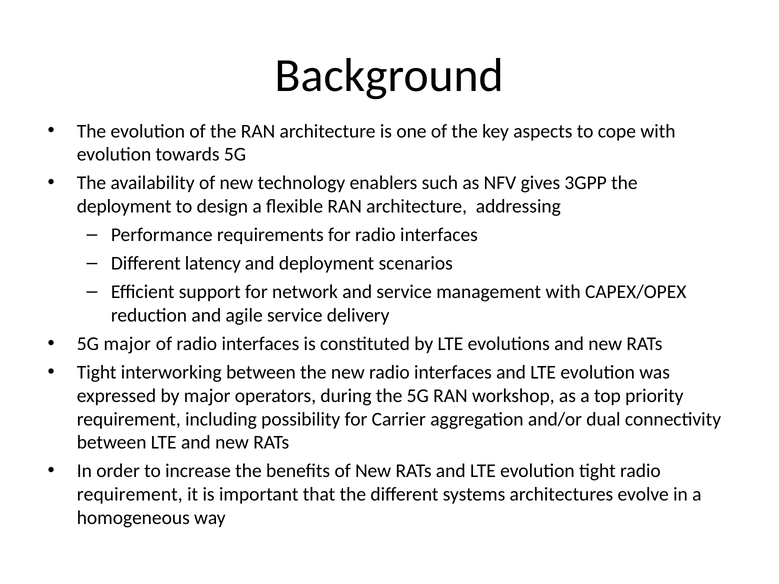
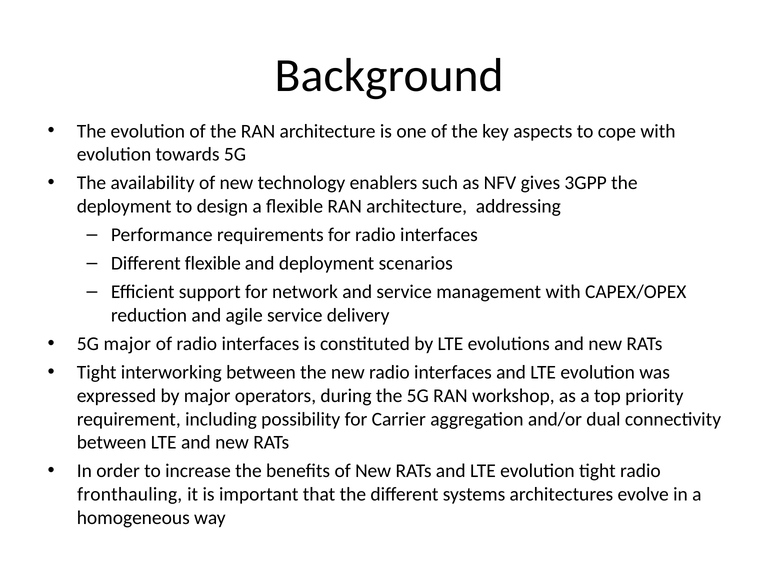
Different latency: latency -> flexible
requirement at (130, 495): requirement -> fronthauling
